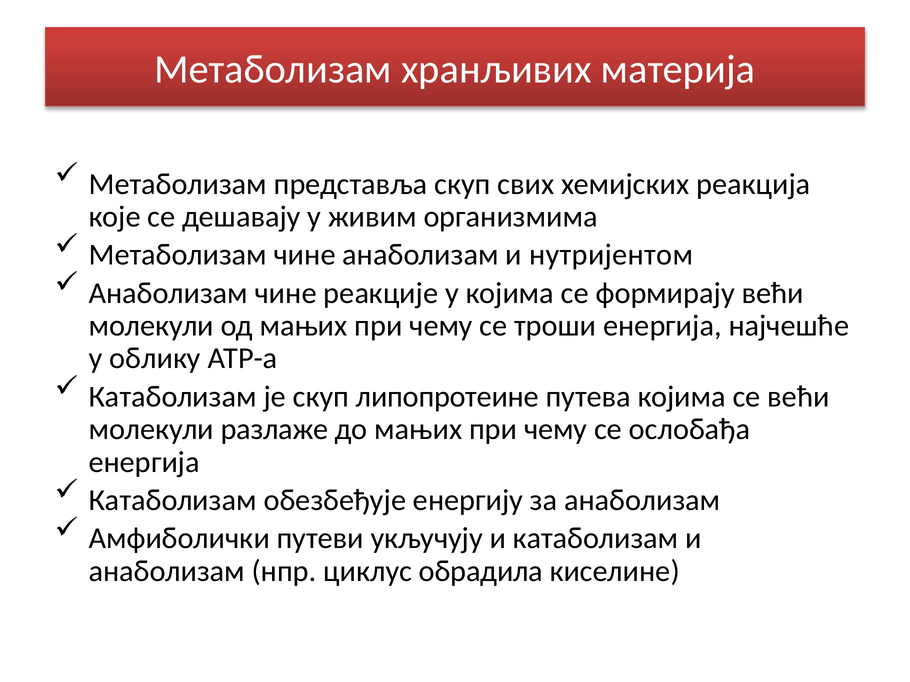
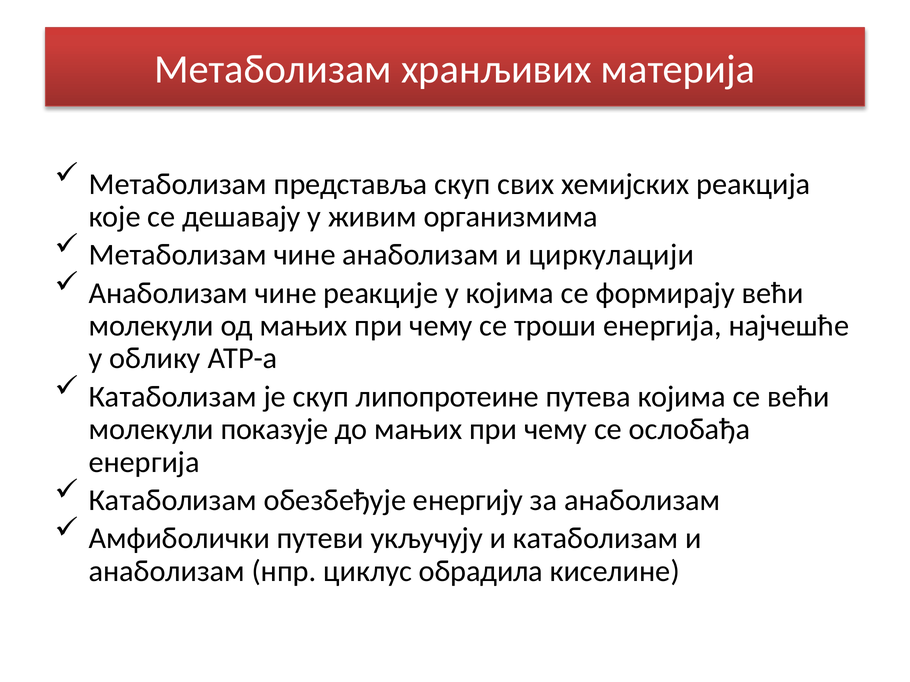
нутријентом: нутријентом -> циркулацији
разлаже: разлаже -> показује
